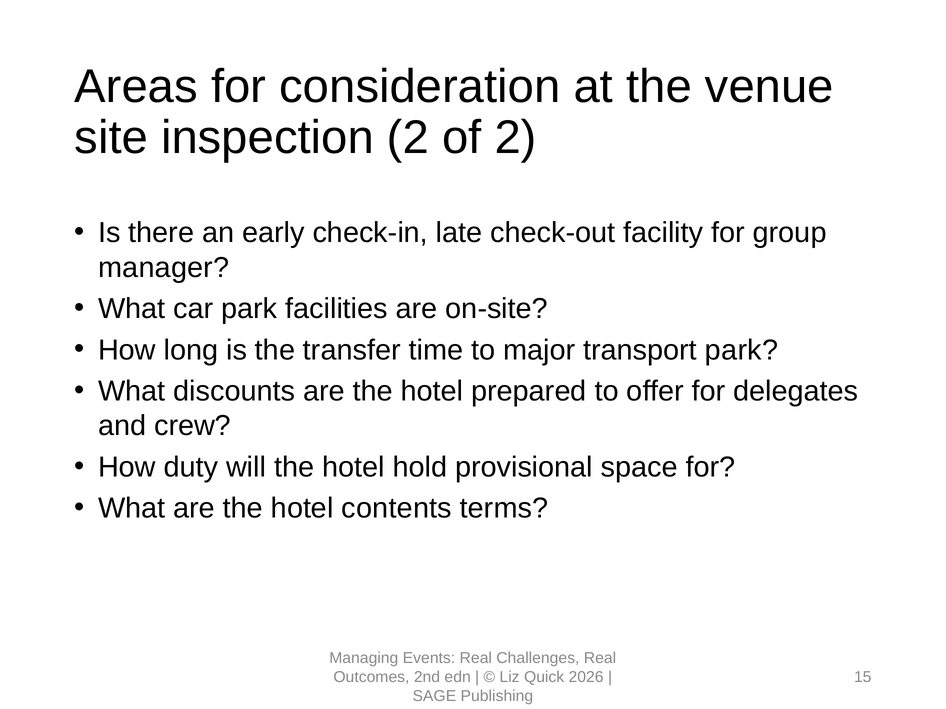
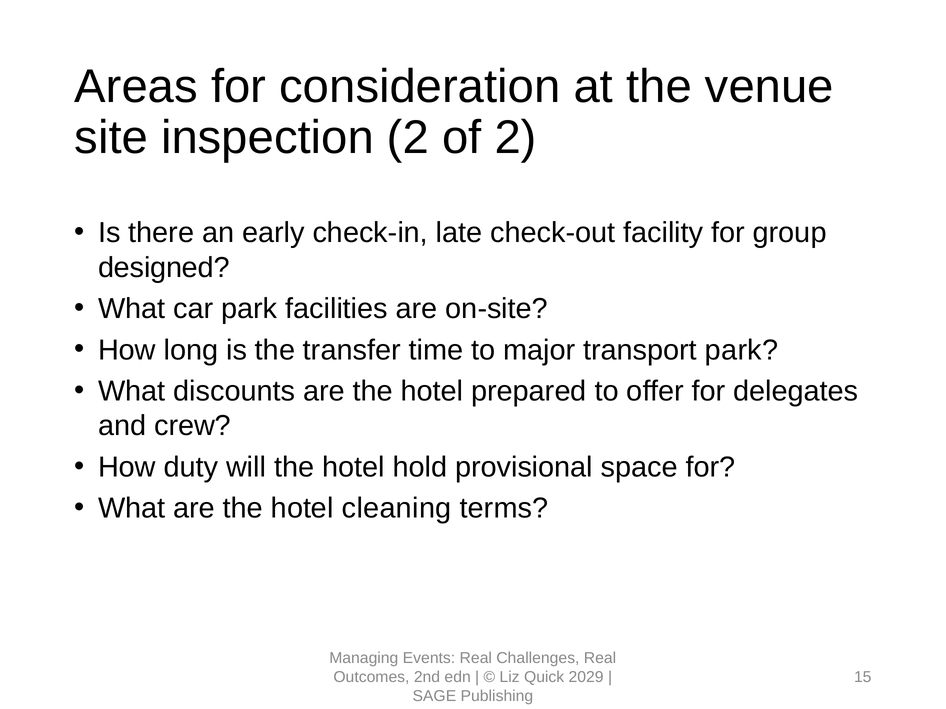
manager: manager -> designed
contents: contents -> cleaning
2026: 2026 -> 2029
